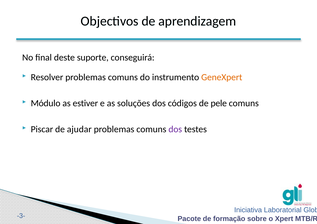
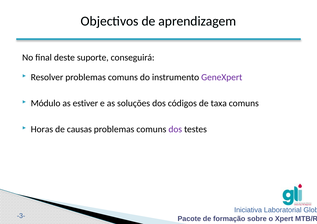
GeneXpert colour: orange -> purple
pele: pele -> taxa
Piscar: Piscar -> Horas
ajudar: ajudar -> causas
